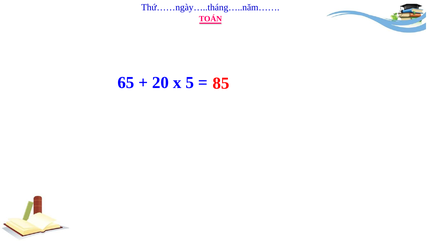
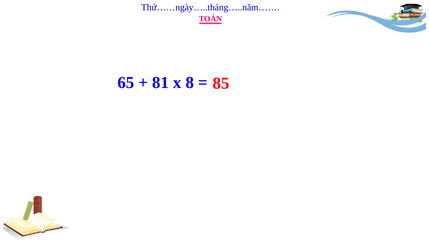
20: 20 -> 81
5: 5 -> 8
